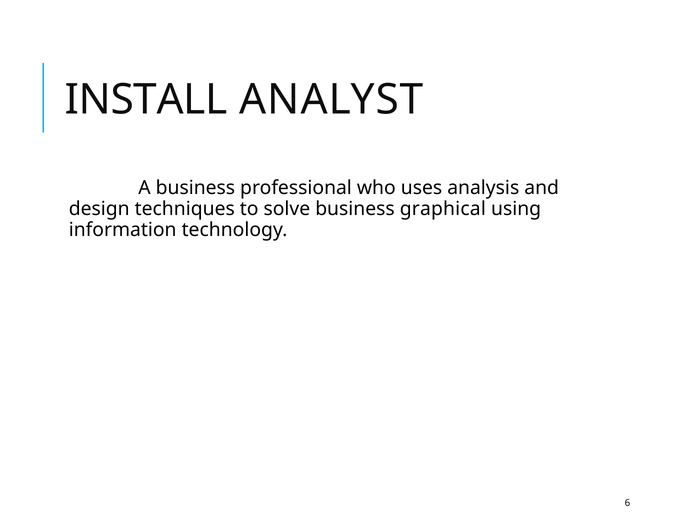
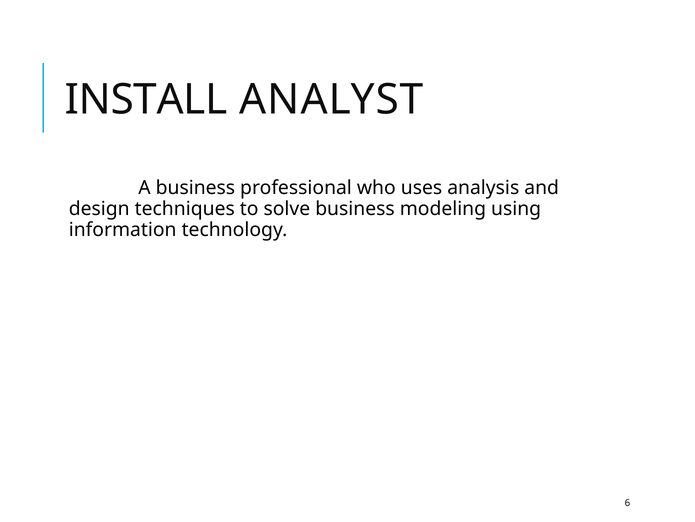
graphical: graphical -> modeling
